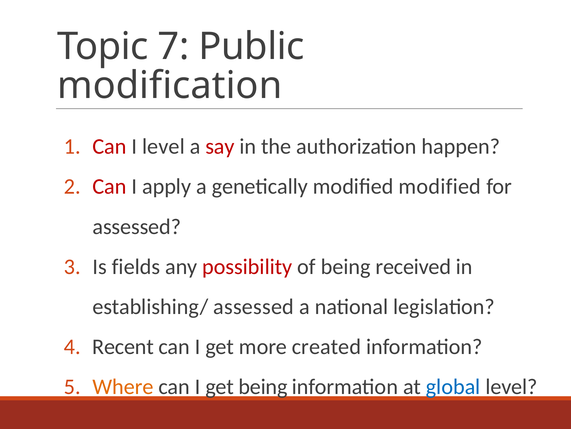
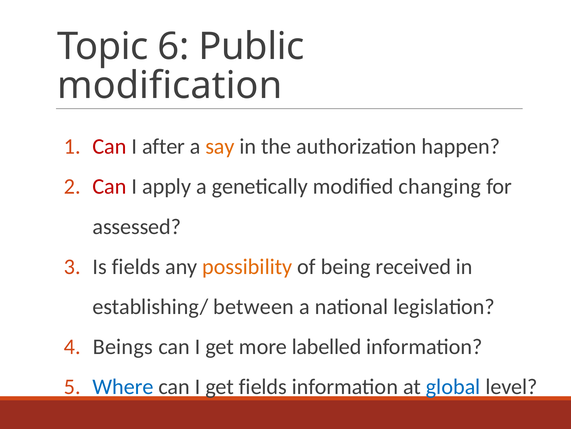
7: 7 -> 6
I level: level -> after
say colour: red -> orange
modified modified: modified -> changing
possibility colour: red -> orange
establishing/ assessed: assessed -> between
Recent: Recent -> Beings
created: created -> labelled
Where colour: orange -> blue
get being: being -> fields
